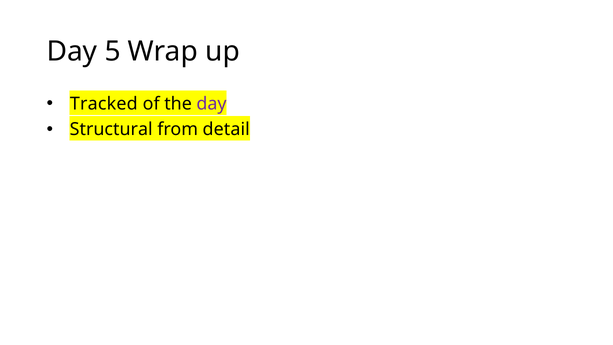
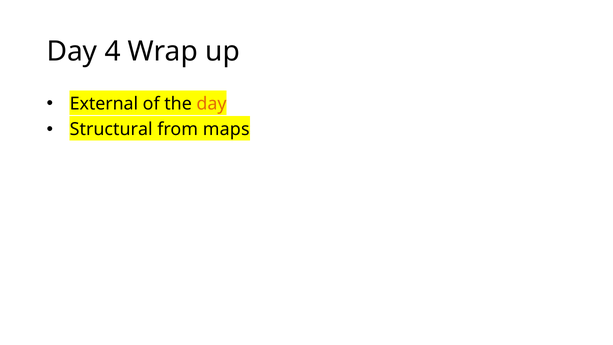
5: 5 -> 4
Tracked: Tracked -> External
day at (212, 104) colour: purple -> orange
detail: detail -> maps
